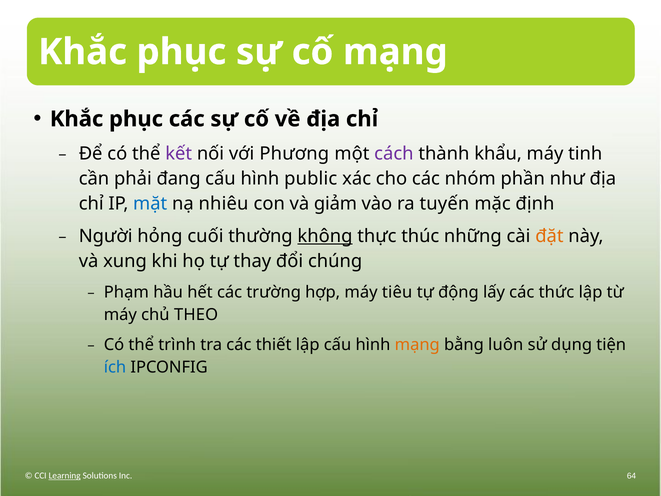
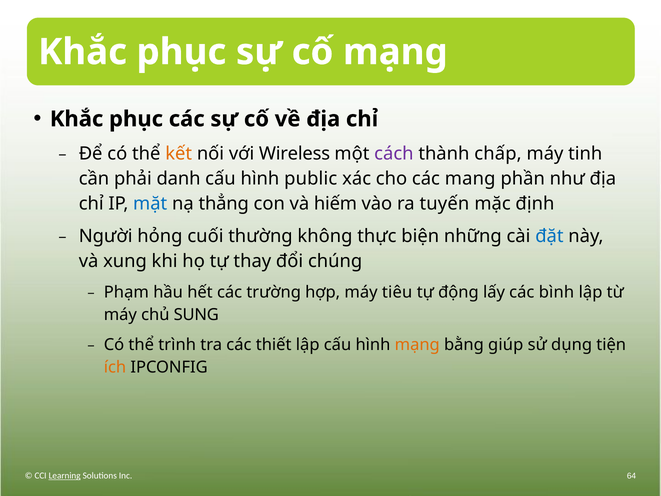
kết colour: purple -> orange
Phương: Phương -> Wireless
khẩu: khẩu -> chấp
đang: đang -> danh
nhóm: nhóm -> mang
nhiêu: nhiêu -> thẳng
giảm: giảm -> hiếm
không underline: present -> none
thúc: thúc -> biện
đặt colour: orange -> blue
thức: thức -> bình
THEO: THEO -> SUNG
luôn: luôn -> giúp
ích colour: blue -> orange
